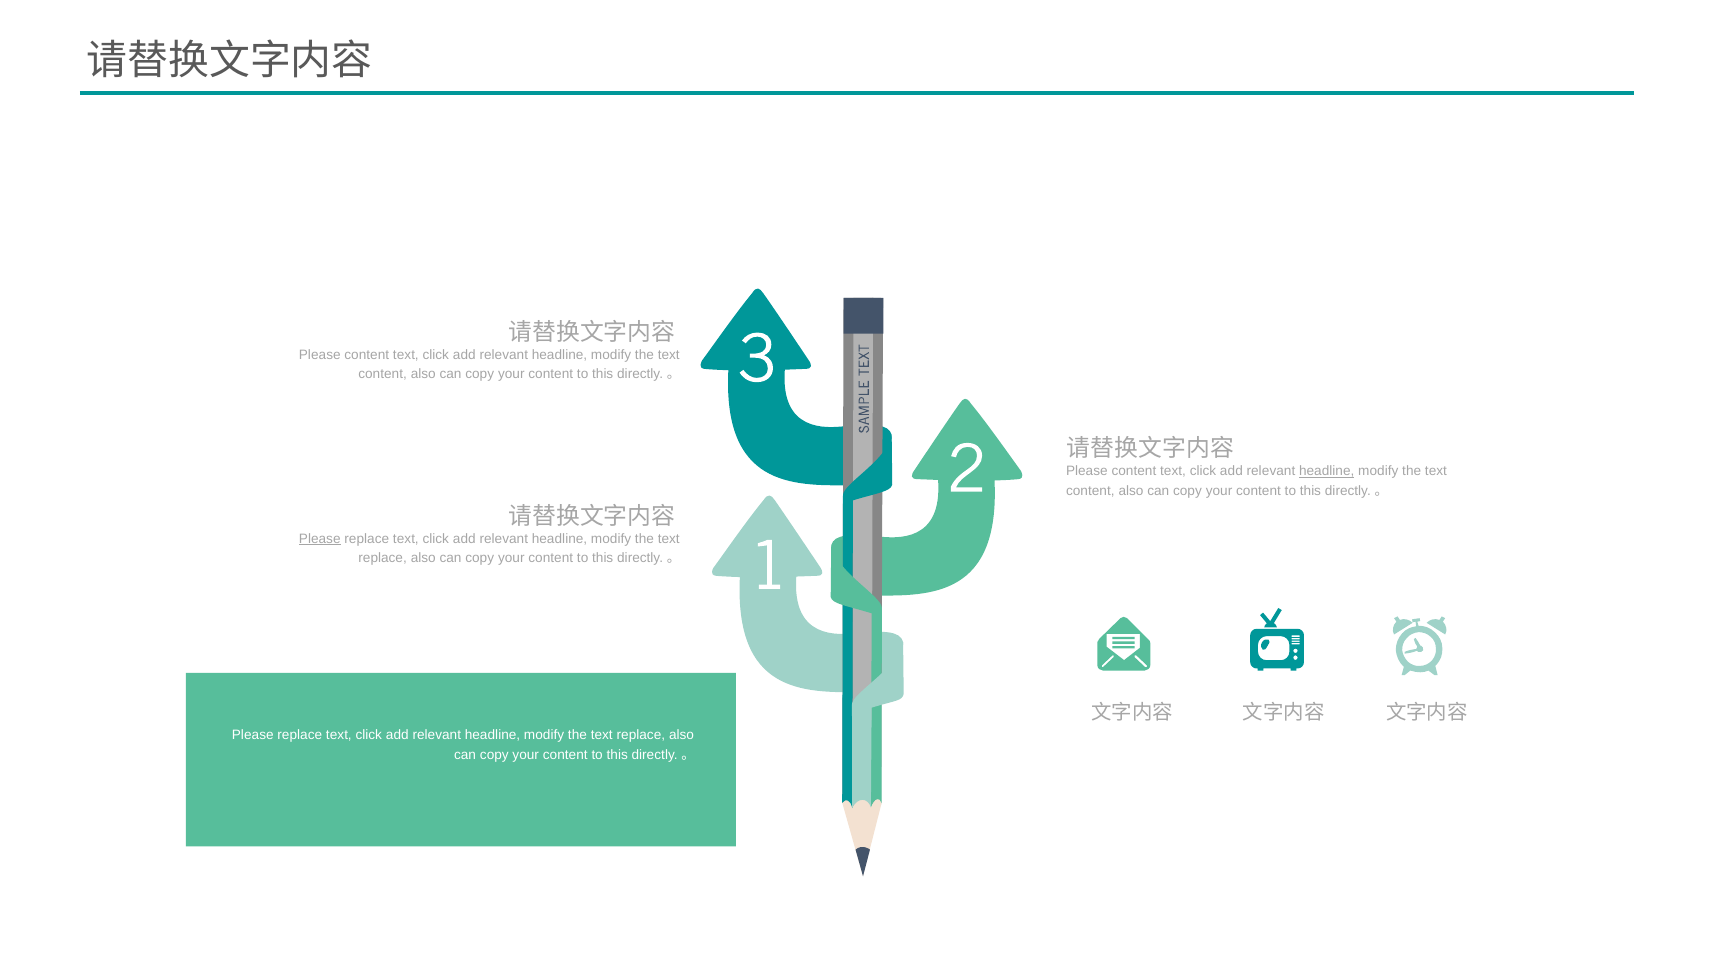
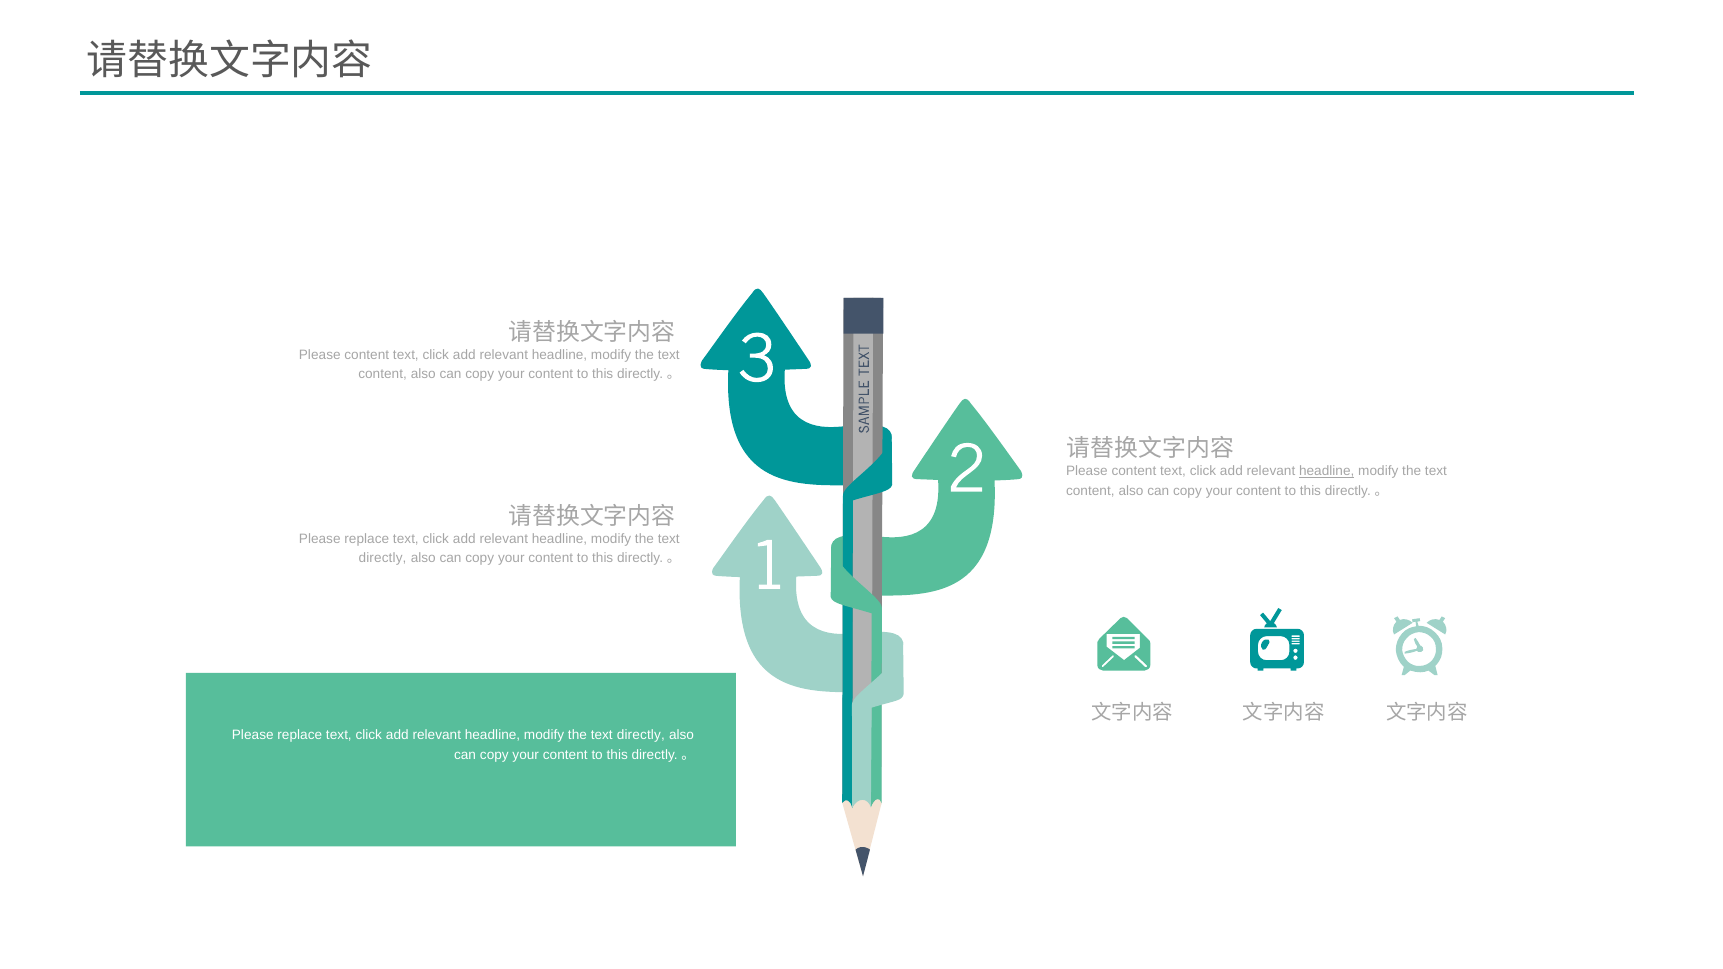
Please at (320, 539) underline: present -> none
replace at (383, 558): replace -> directly
replace at (641, 735): replace -> directly
